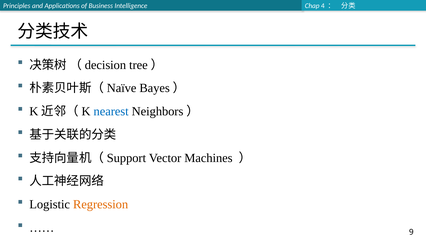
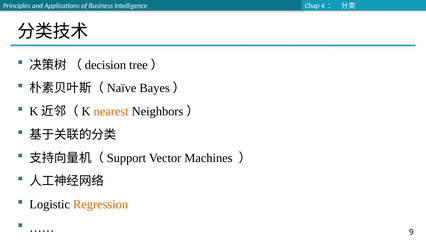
nearest colour: blue -> orange
